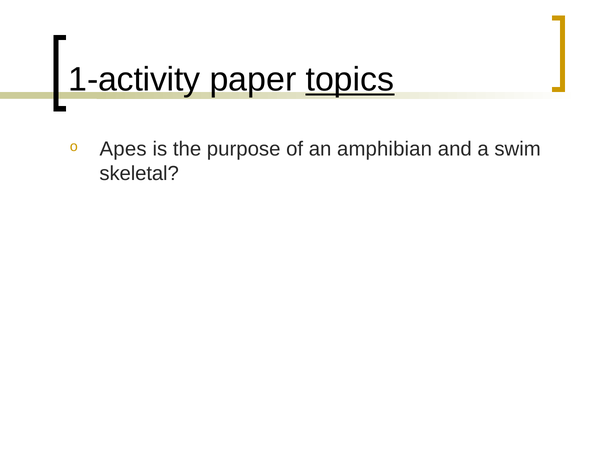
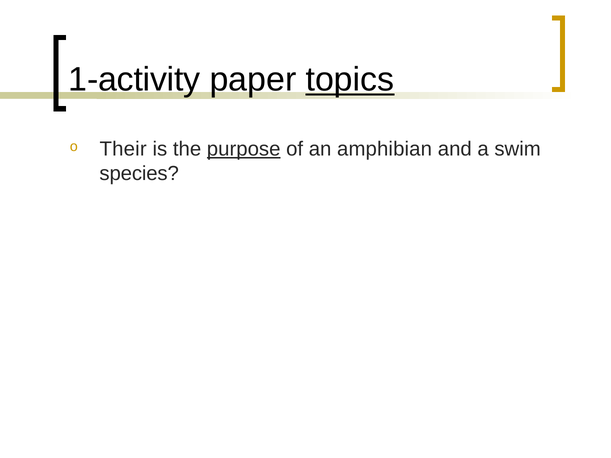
Apes: Apes -> Their
purpose underline: none -> present
skeletal: skeletal -> species
